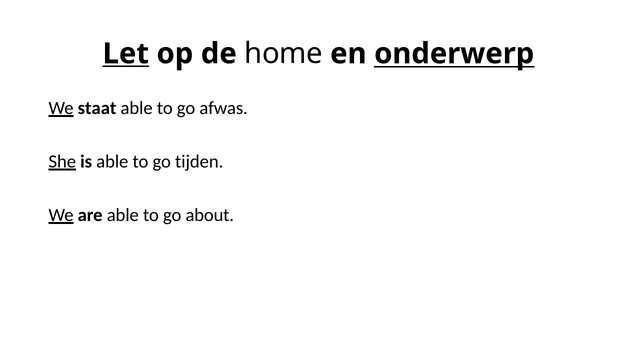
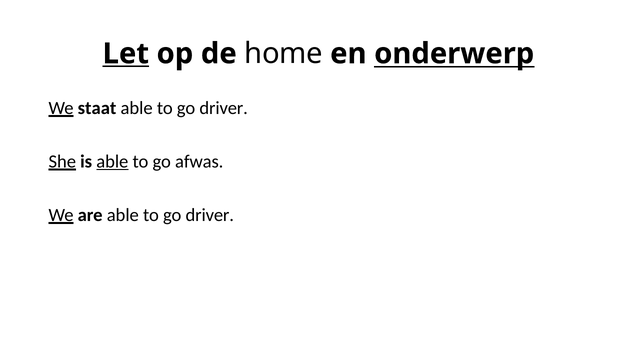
afwas at (224, 108): afwas -> driver
able at (112, 161) underline: none -> present
tijden: tijden -> afwas
about at (210, 215): about -> driver
